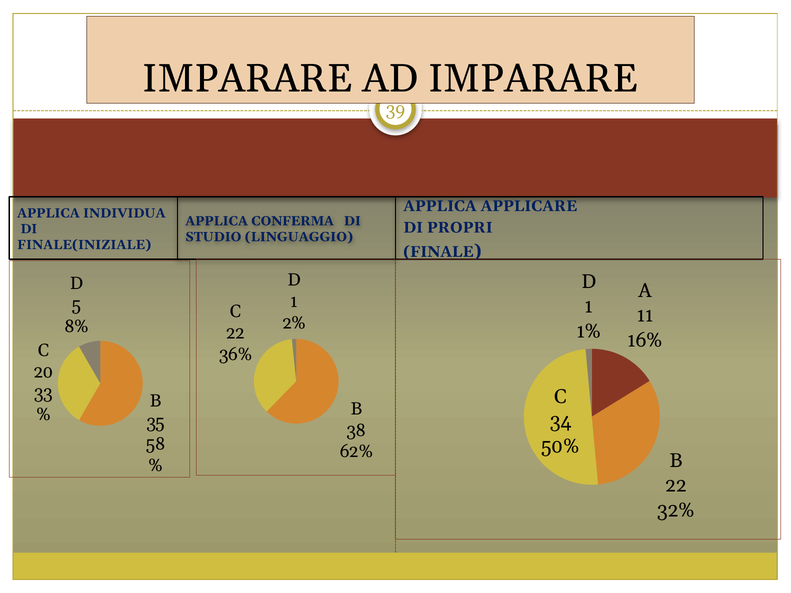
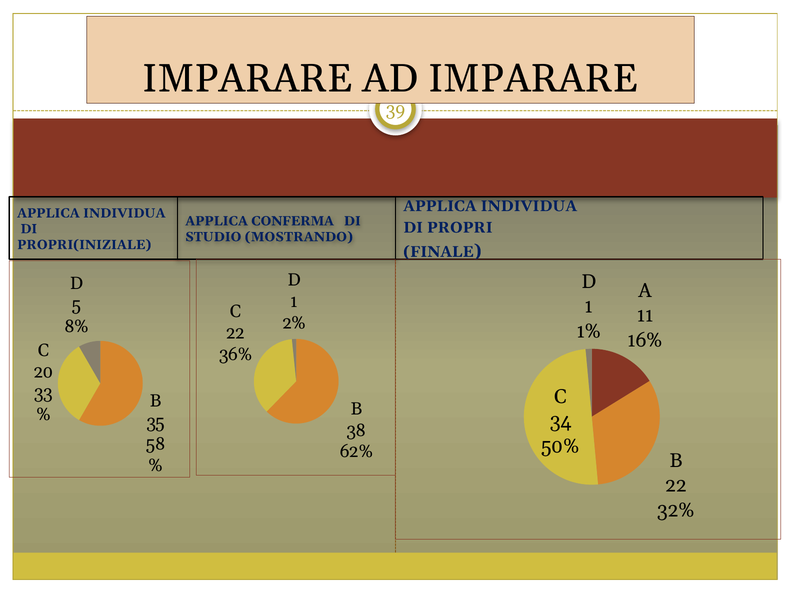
APPLICARE at (529, 206): APPLICARE -> INDIVIDUA
LINGUAGGIO: LINGUAGGIO -> MOSTRANDO
FINALE(INIZIALE: FINALE(INIZIALE -> PROPRI(INIZIALE
